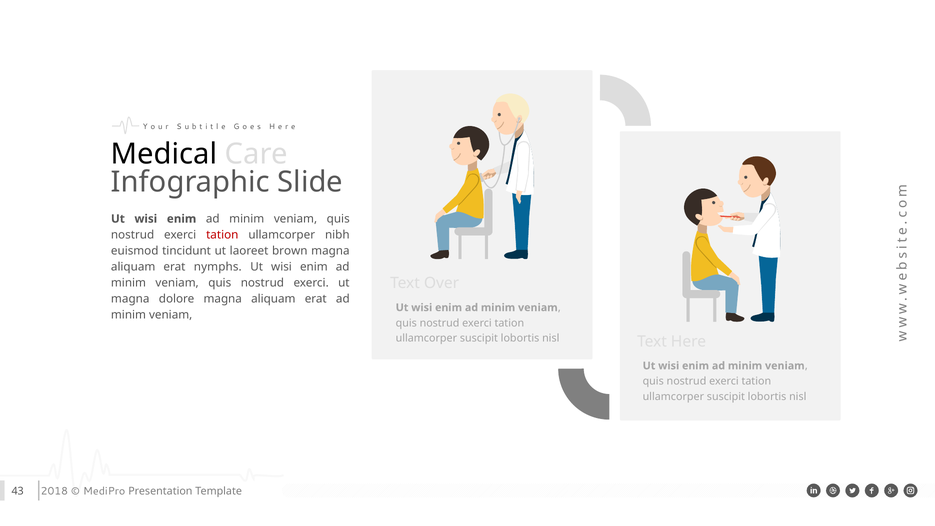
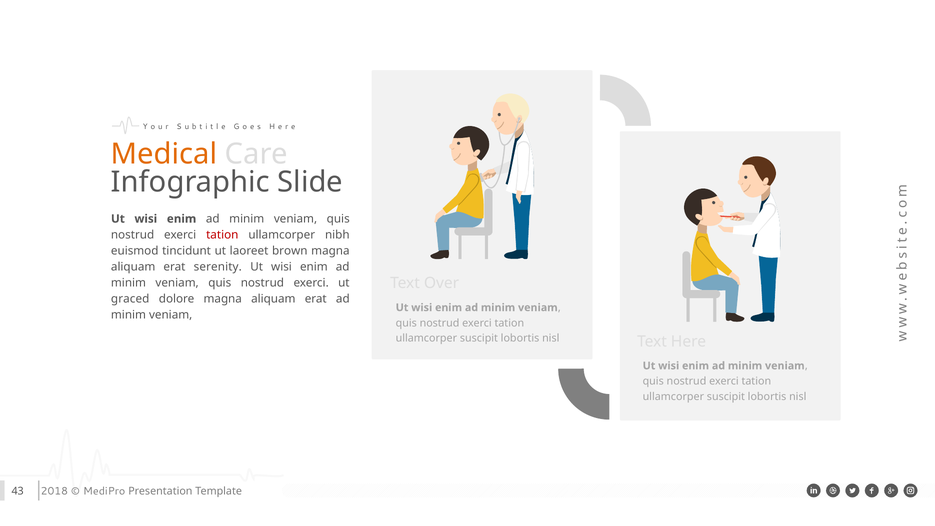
Medical colour: black -> orange
nymphs: nymphs -> serenity
magna at (130, 299): magna -> graced
